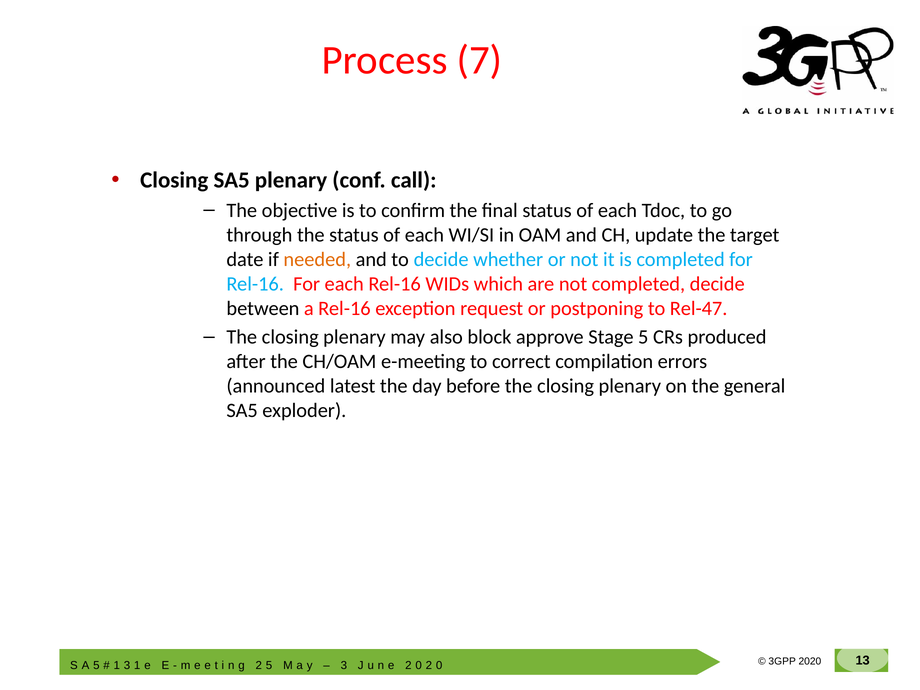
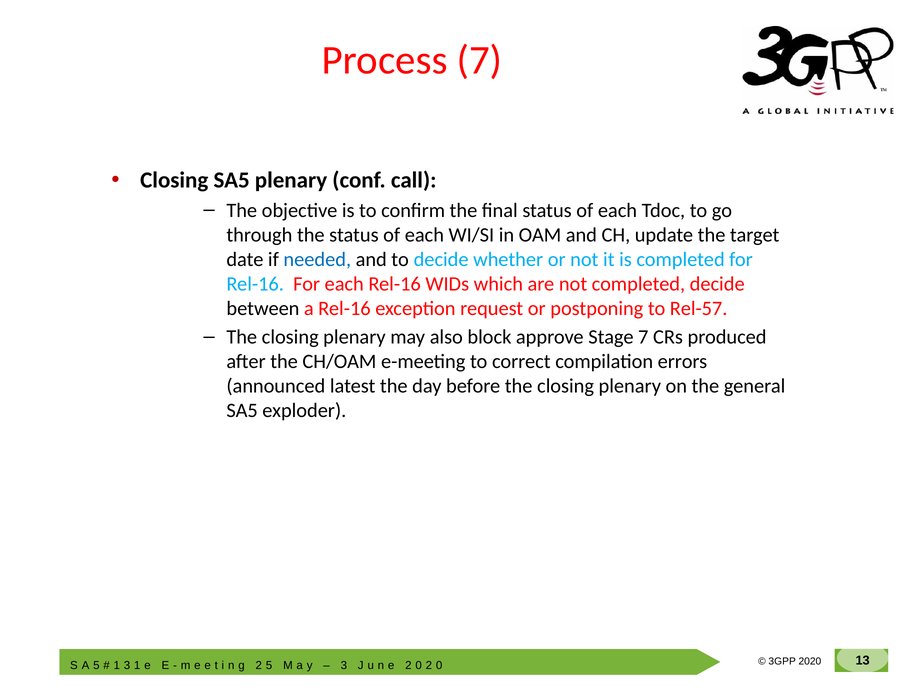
needed colour: orange -> blue
Rel-47: Rel-47 -> Rel-57
Stage 5: 5 -> 7
